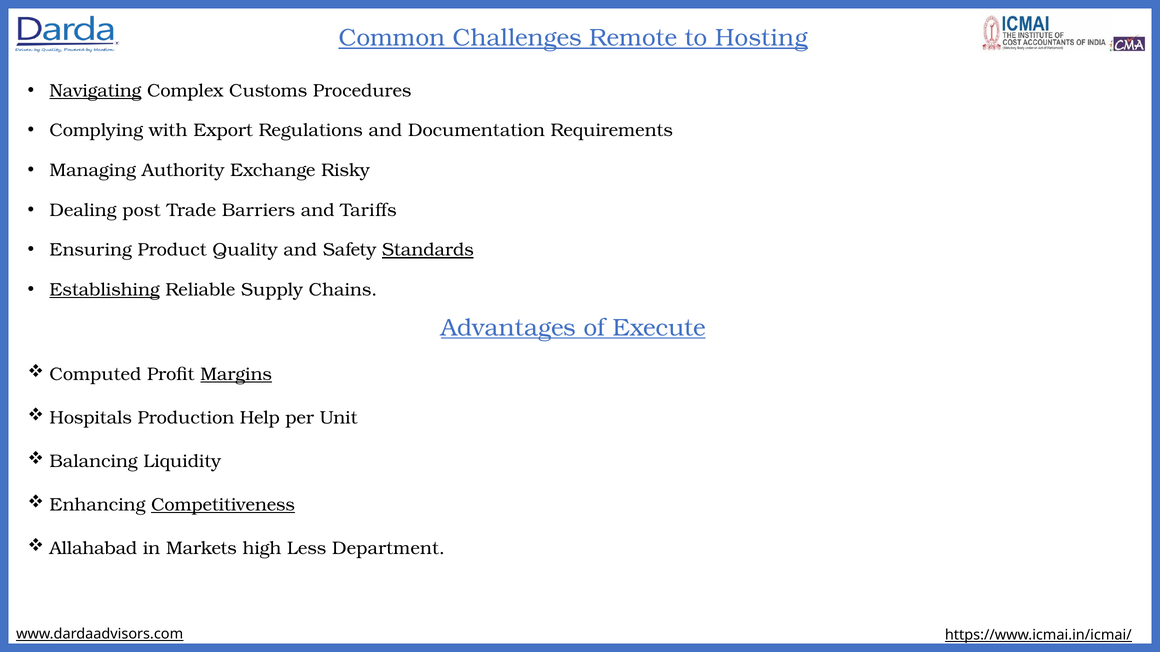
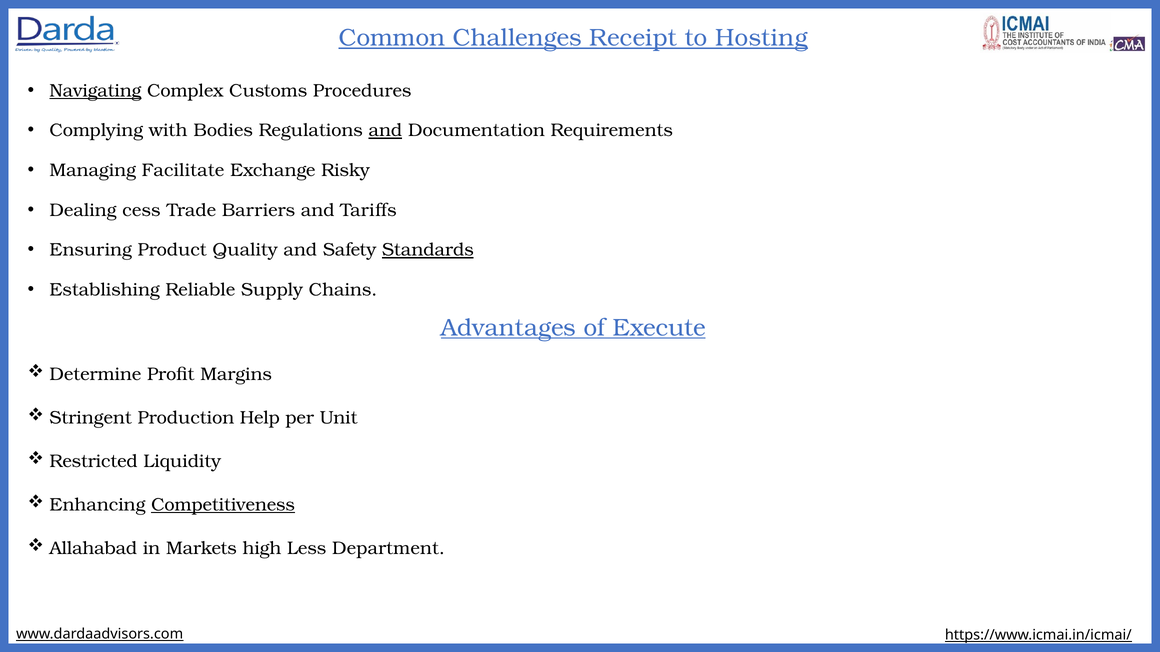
Remote: Remote -> Receipt
Export: Export -> Bodies
and at (385, 131) underline: none -> present
Authority: Authority -> Facilitate
post: post -> cess
Establishing underline: present -> none
Computed: Computed -> Determine
Margins underline: present -> none
Hospitals: Hospitals -> Stringent
Balancing: Balancing -> Restricted
